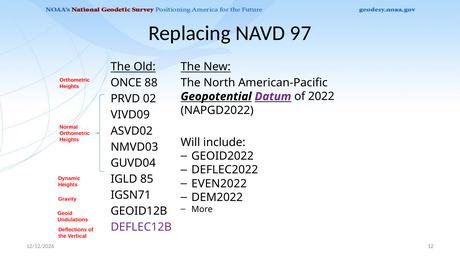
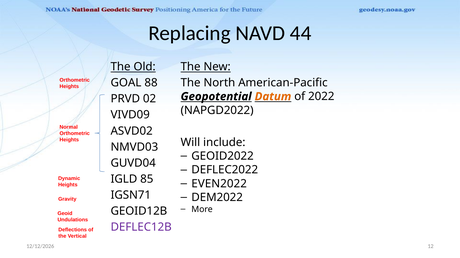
97: 97 -> 44
ONCE: ONCE -> GOAL
Datum colour: purple -> orange
